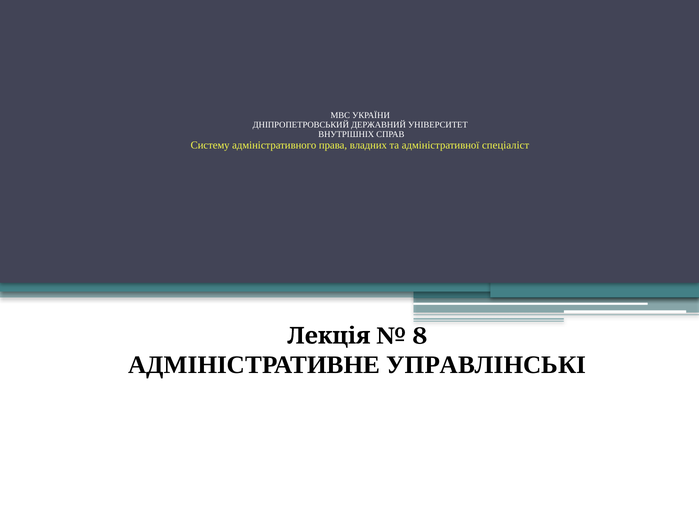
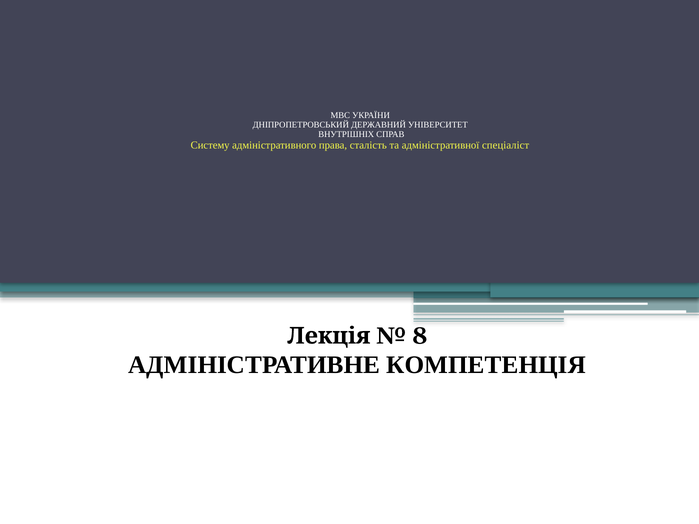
владних: владних -> сталість
УПРАВЛІНСЬКІ: УПРАВЛІНСЬКІ -> КОМПЕТЕНЦІЯ
